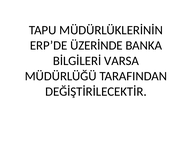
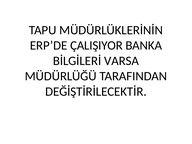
ÜZERİNDE: ÜZERİNDE -> ÇALIŞIYOR
